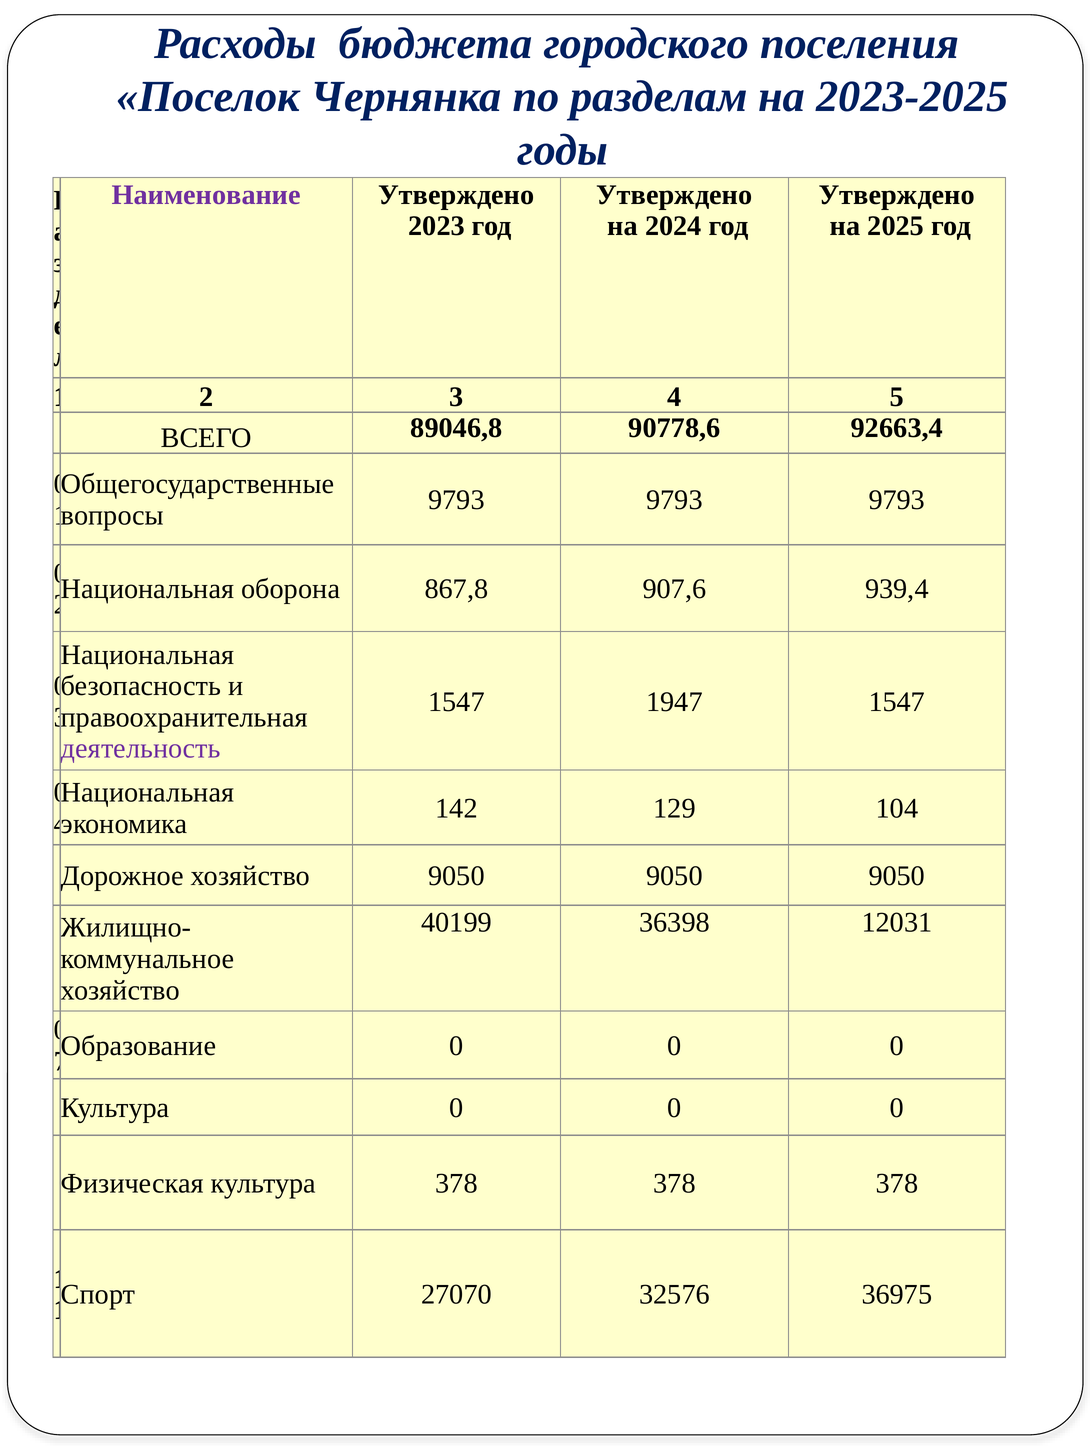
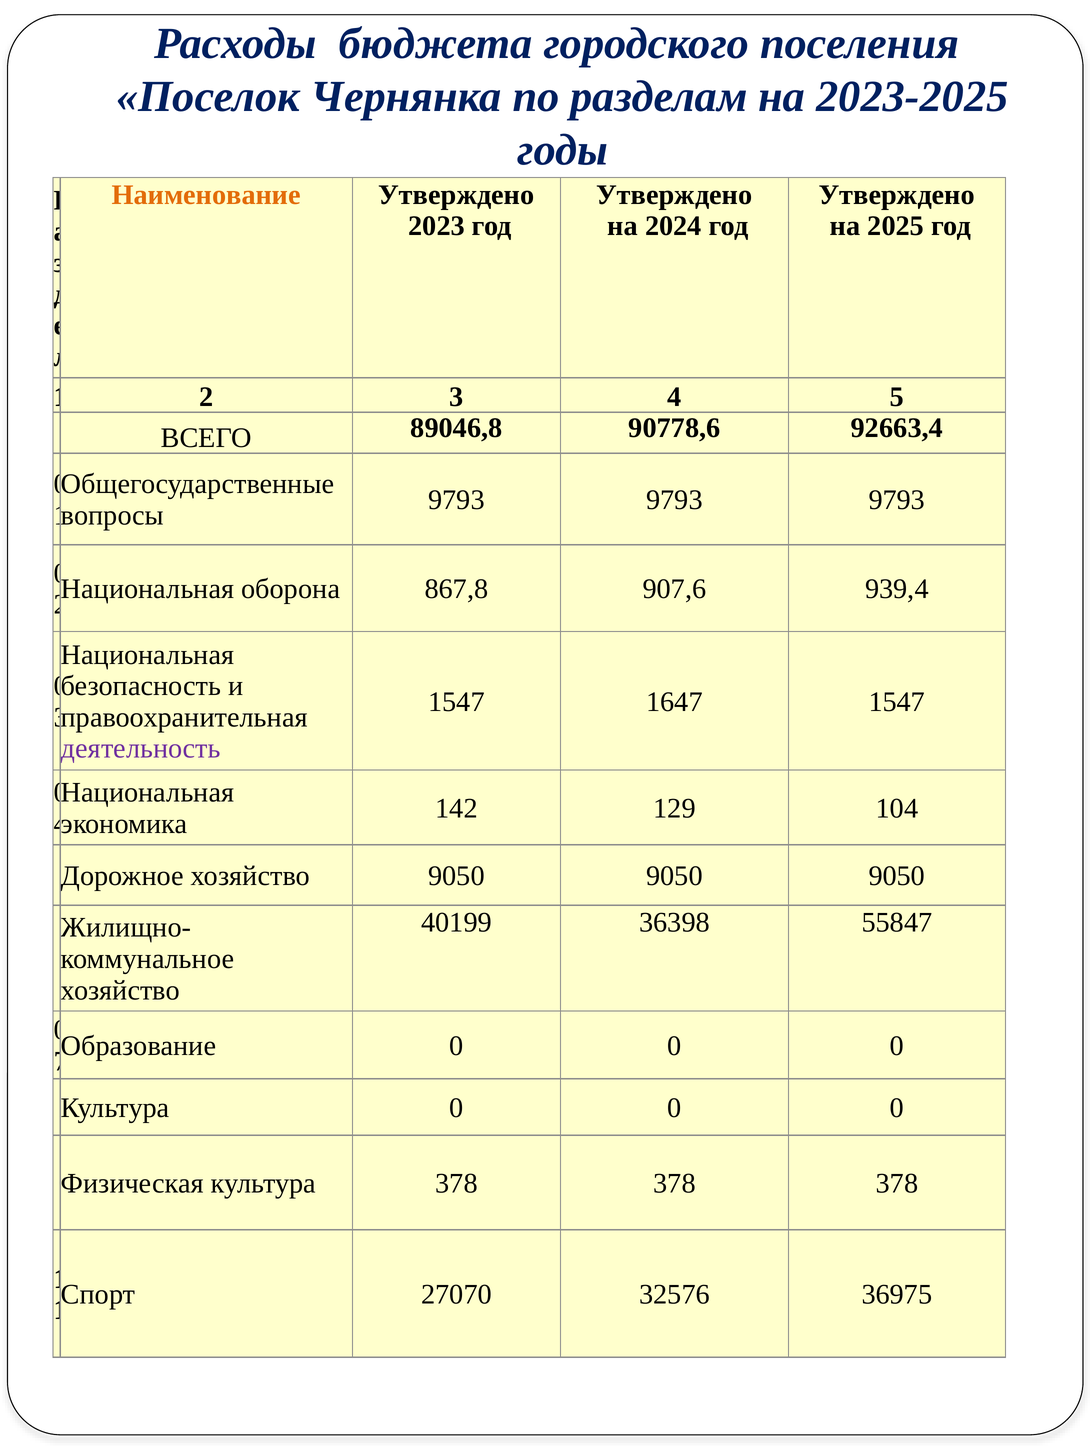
Наименование colour: purple -> orange
1947: 1947 -> 1647
12031: 12031 -> 55847
